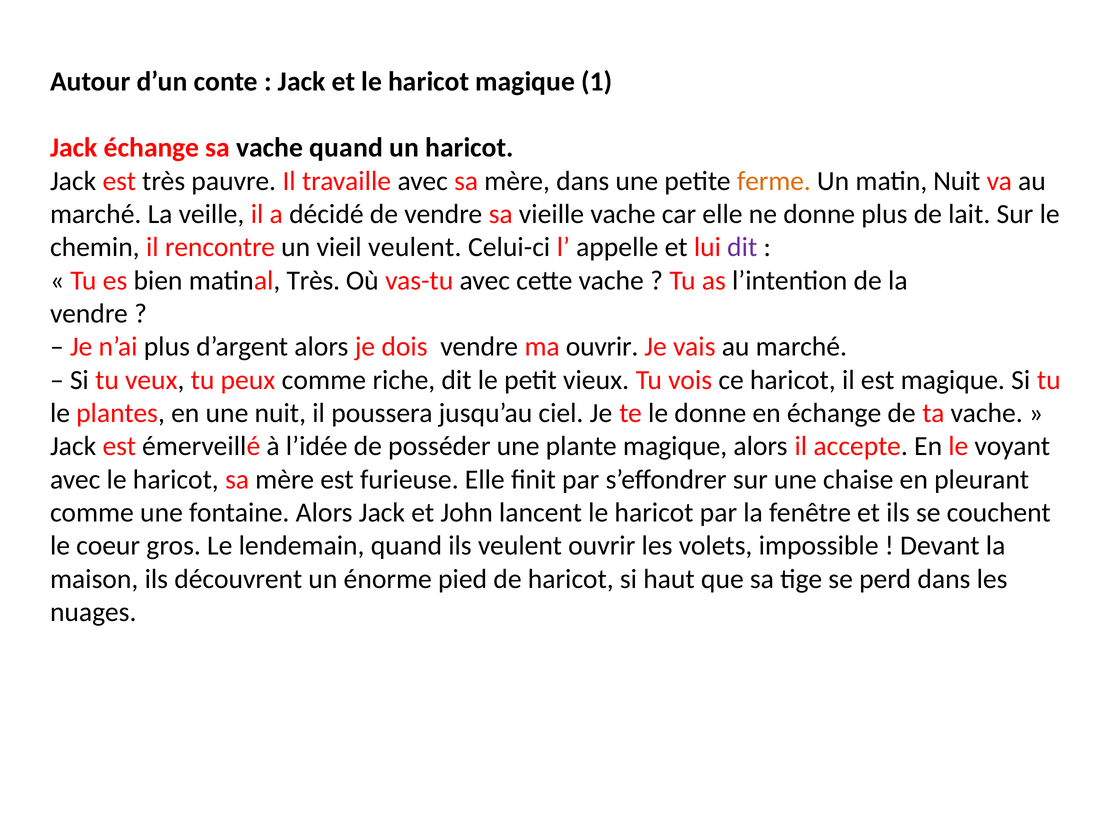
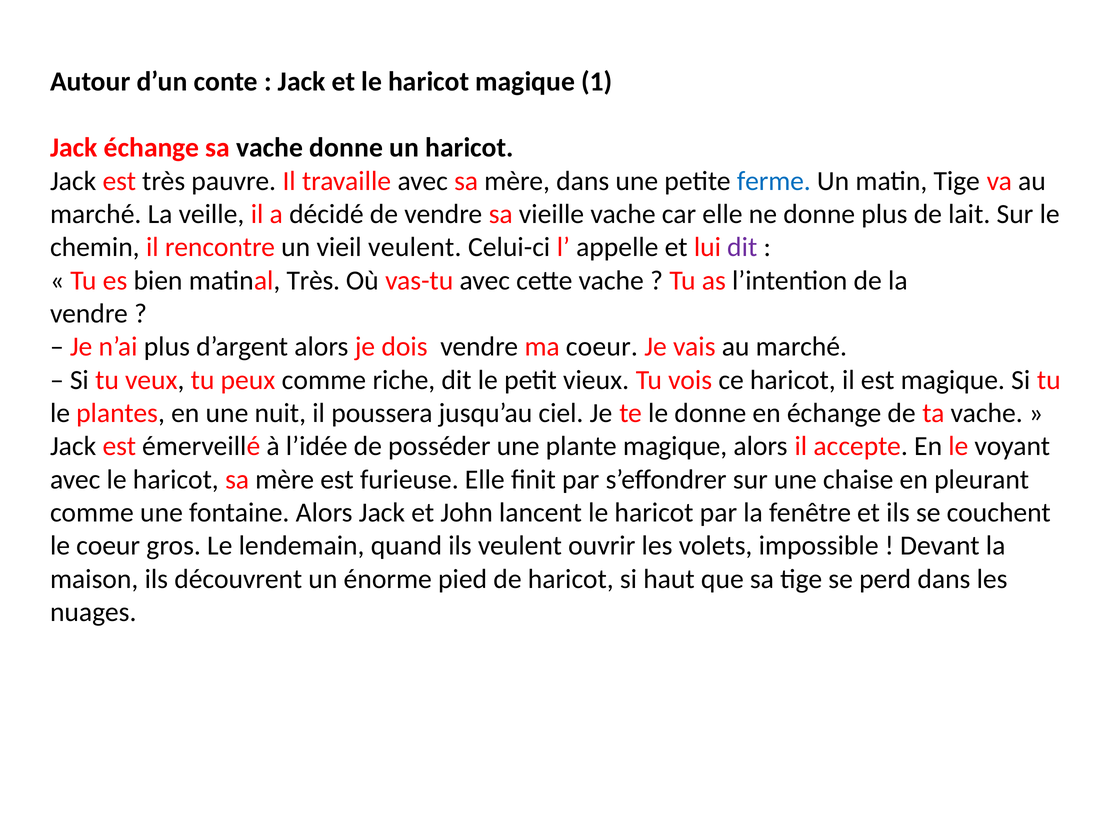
vache quand: quand -> donne
ferme colour: orange -> blue
matin Nuit: Nuit -> Tige
ma ouvrir: ouvrir -> coeur
